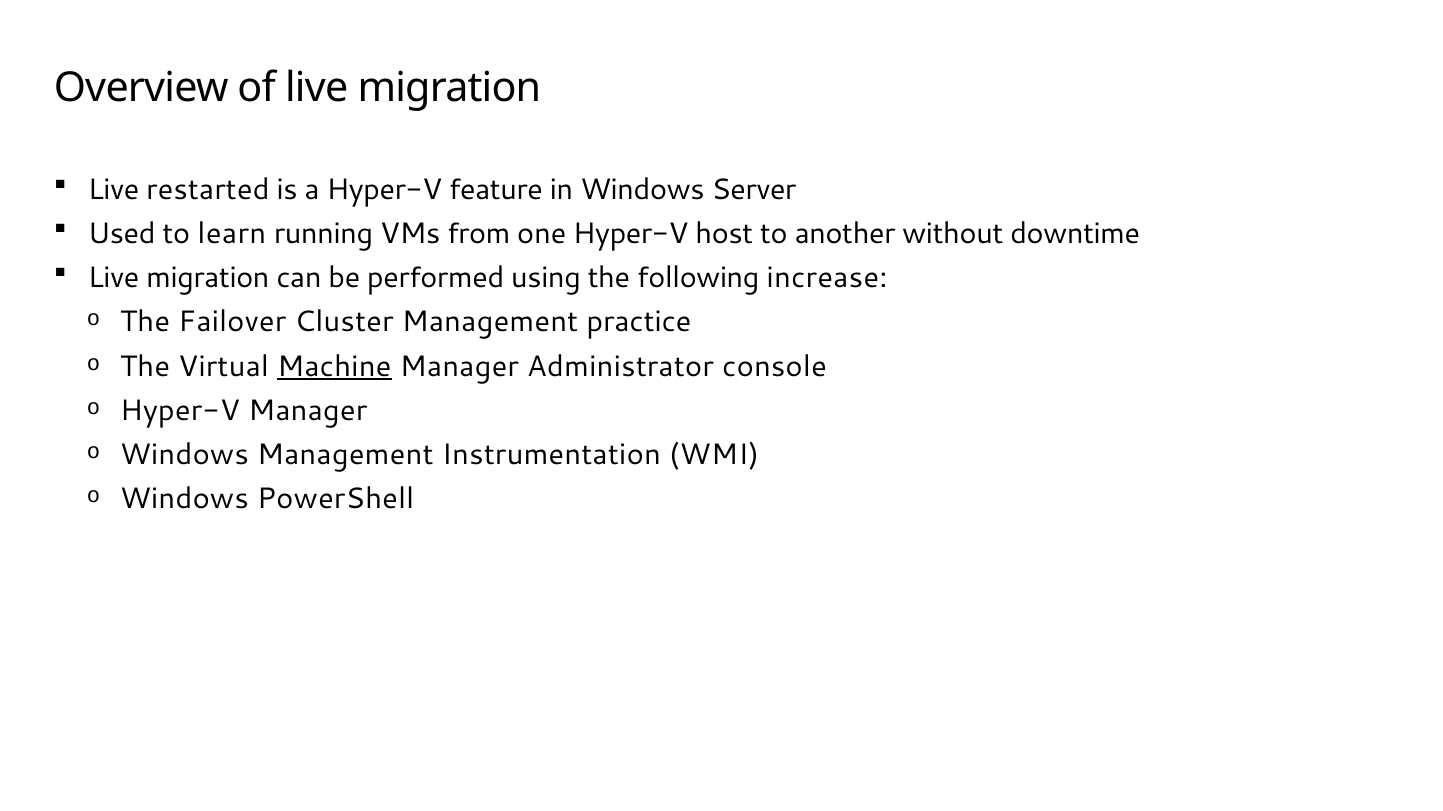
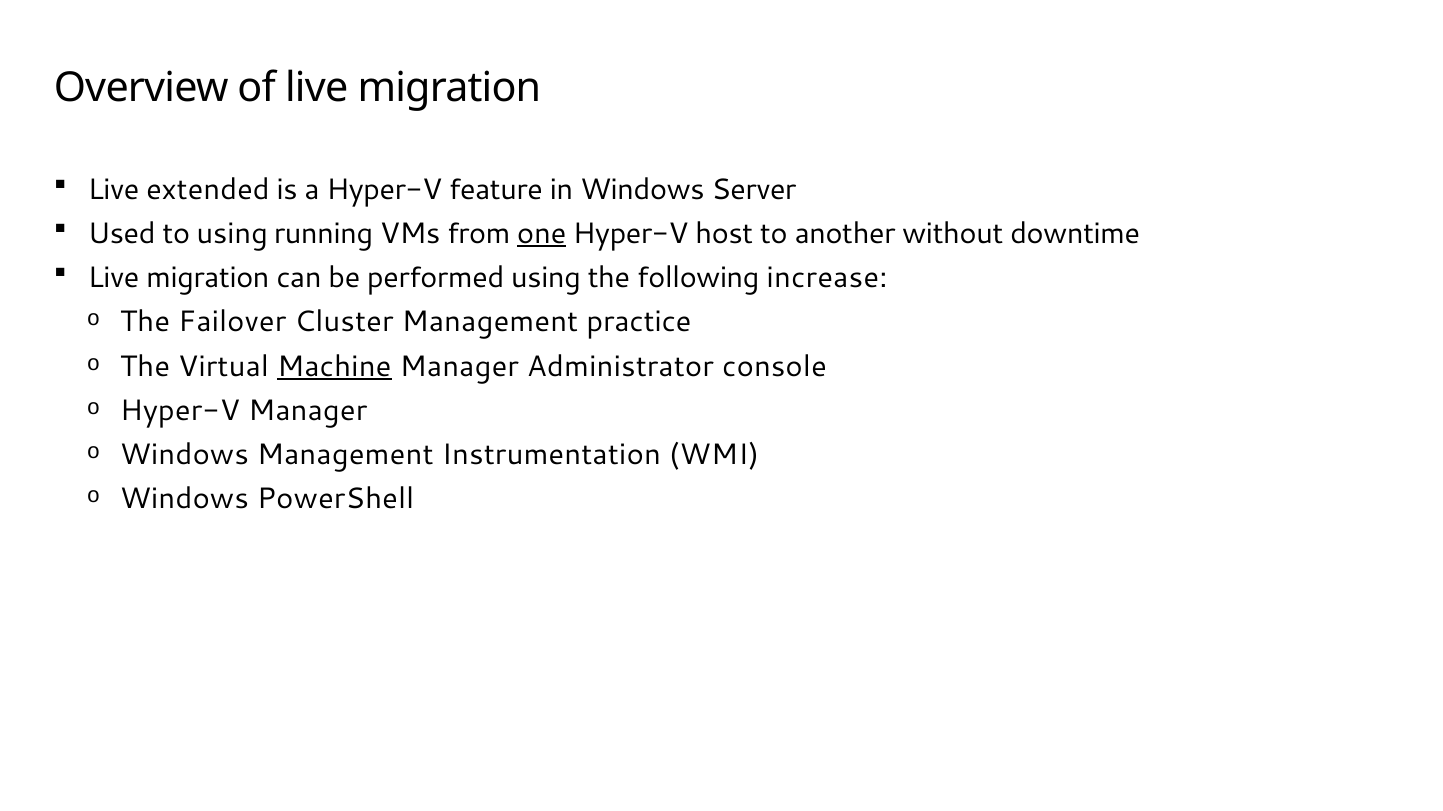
restarted: restarted -> extended
to learn: learn -> using
one underline: none -> present
